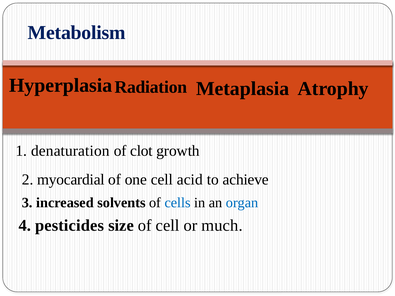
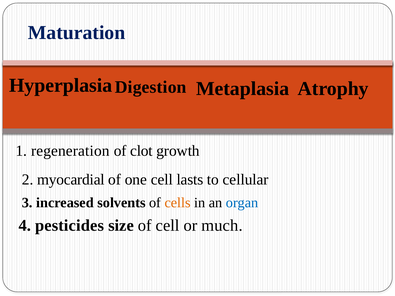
Metabolism: Metabolism -> Maturation
Radiation: Radiation -> Digestion
denaturation: denaturation -> regeneration
acid: acid -> lasts
achieve: achieve -> cellular
cells colour: blue -> orange
